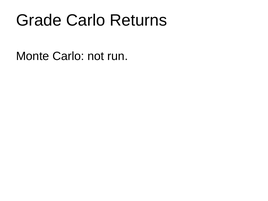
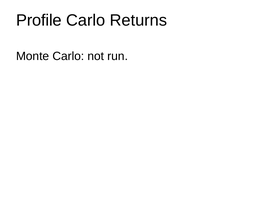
Grade: Grade -> Profile
